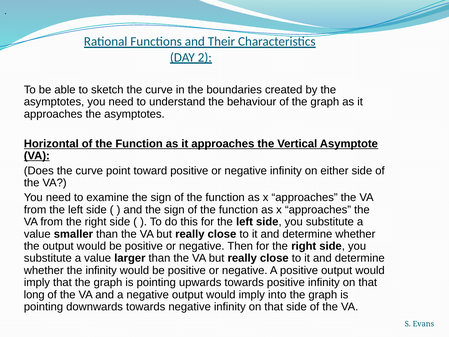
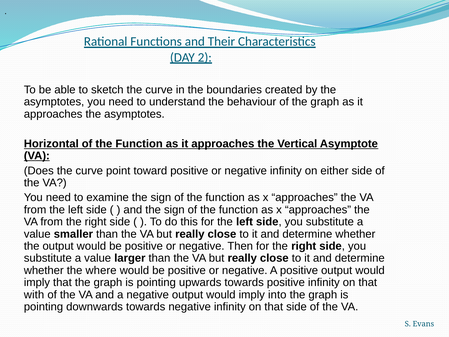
the infinity: infinity -> where
long: long -> with
